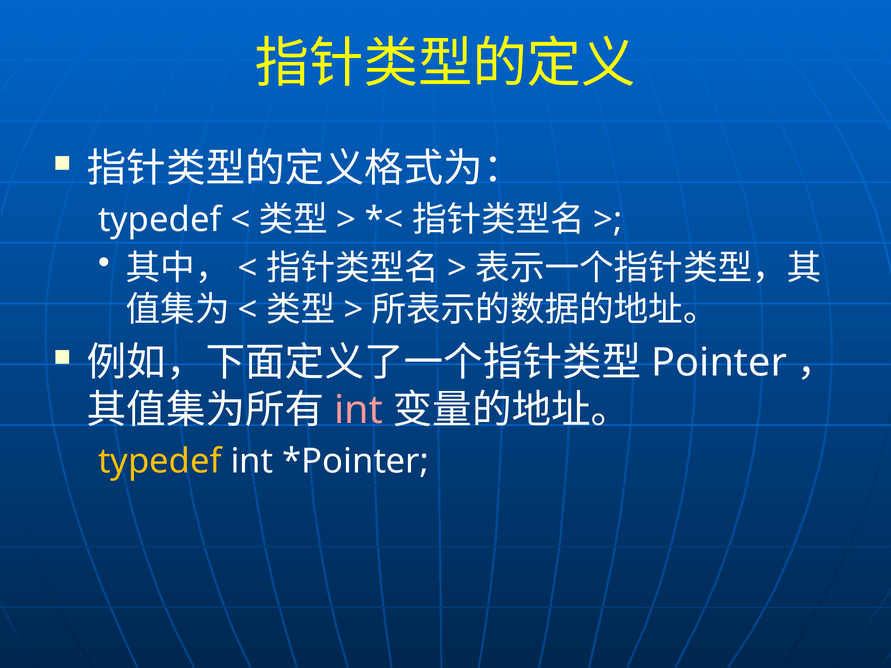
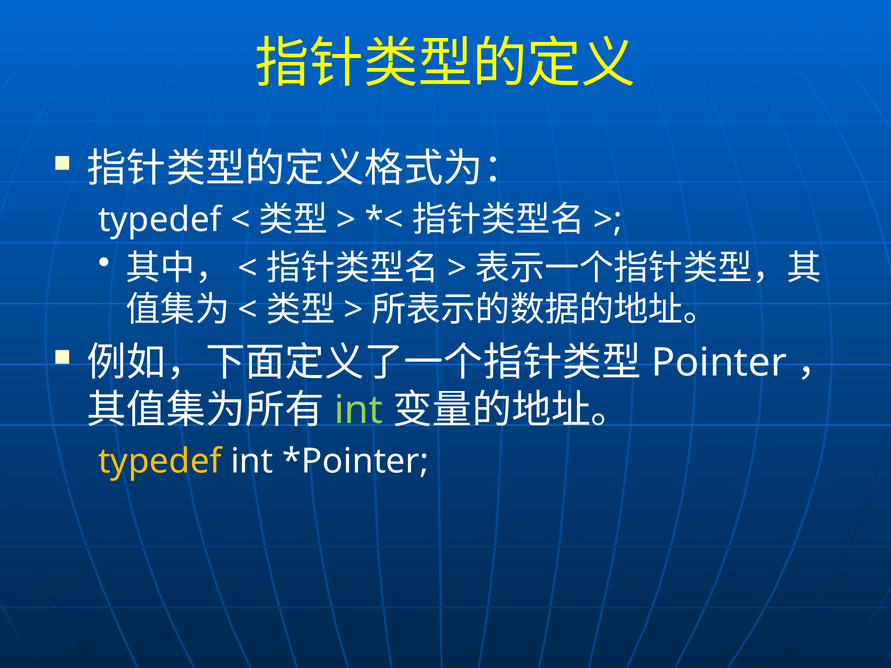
int at (359, 410) colour: pink -> light green
